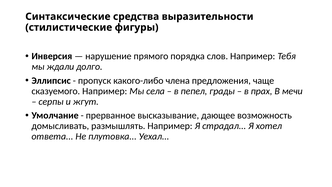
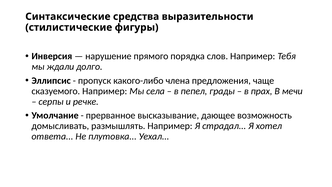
жгут: жгут -> речке
